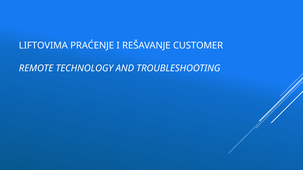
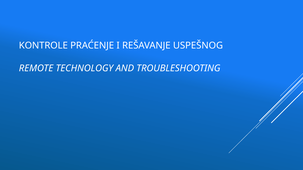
LIFTOVIMA: LIFTOVIMA -> KONTROLE
CUSTOMER: CUSTOMER -> USPEŠNOG
